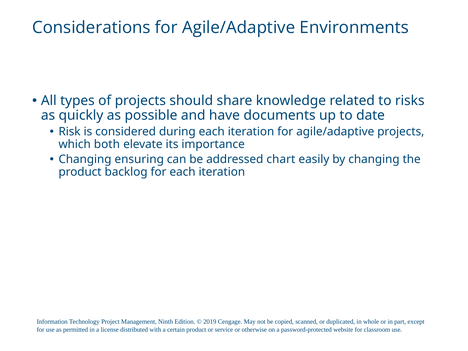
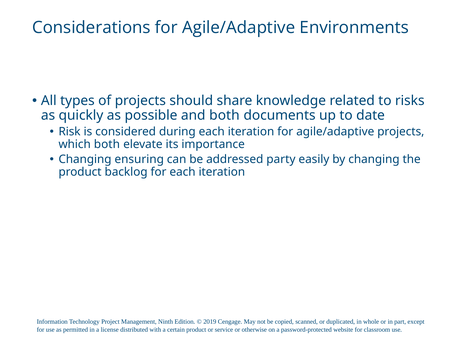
and have: have -> both
chart: chart -> party
